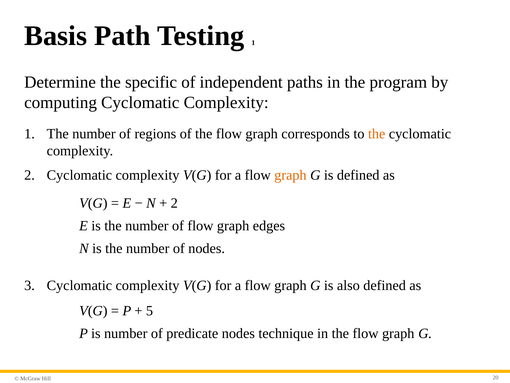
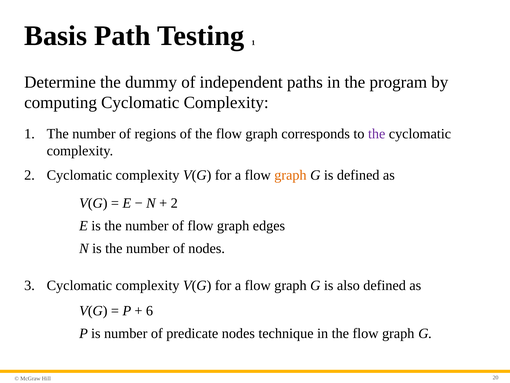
specific: specific -> dummy
the at (377, 134) colour: orange -> purple
5: 5 -> 6
